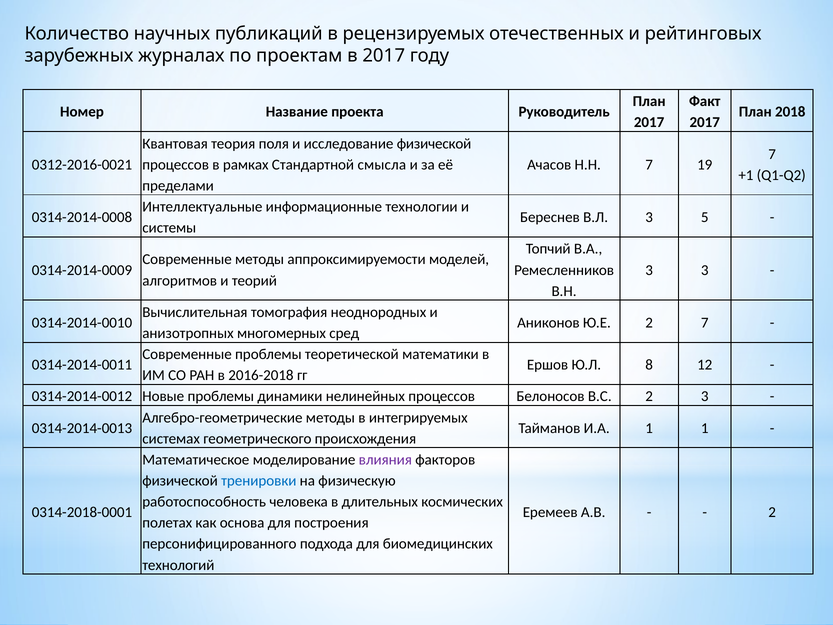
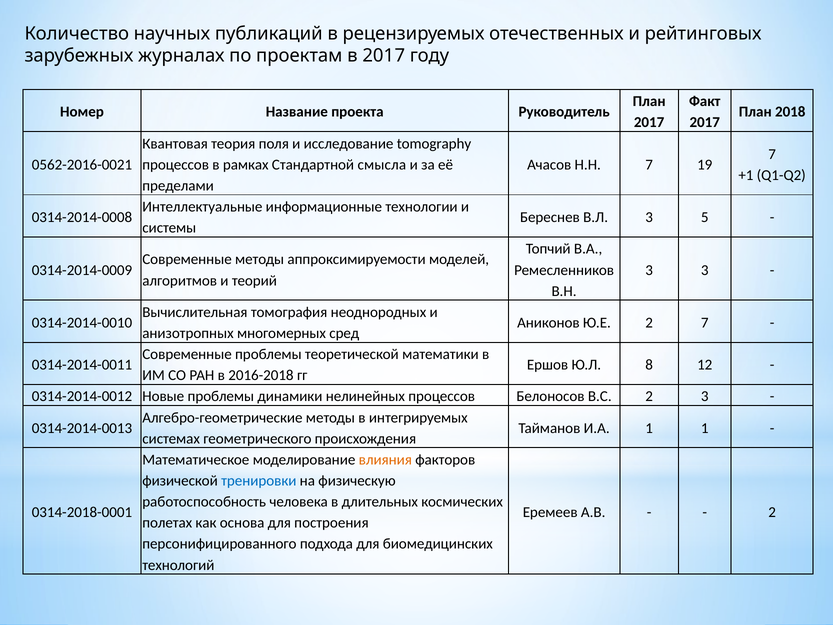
исследование физической: физической -> tomography
0312-2016-0021: 0312-2016-0021 -> 0562-2016-0021
влияния colour: purple -> orange
